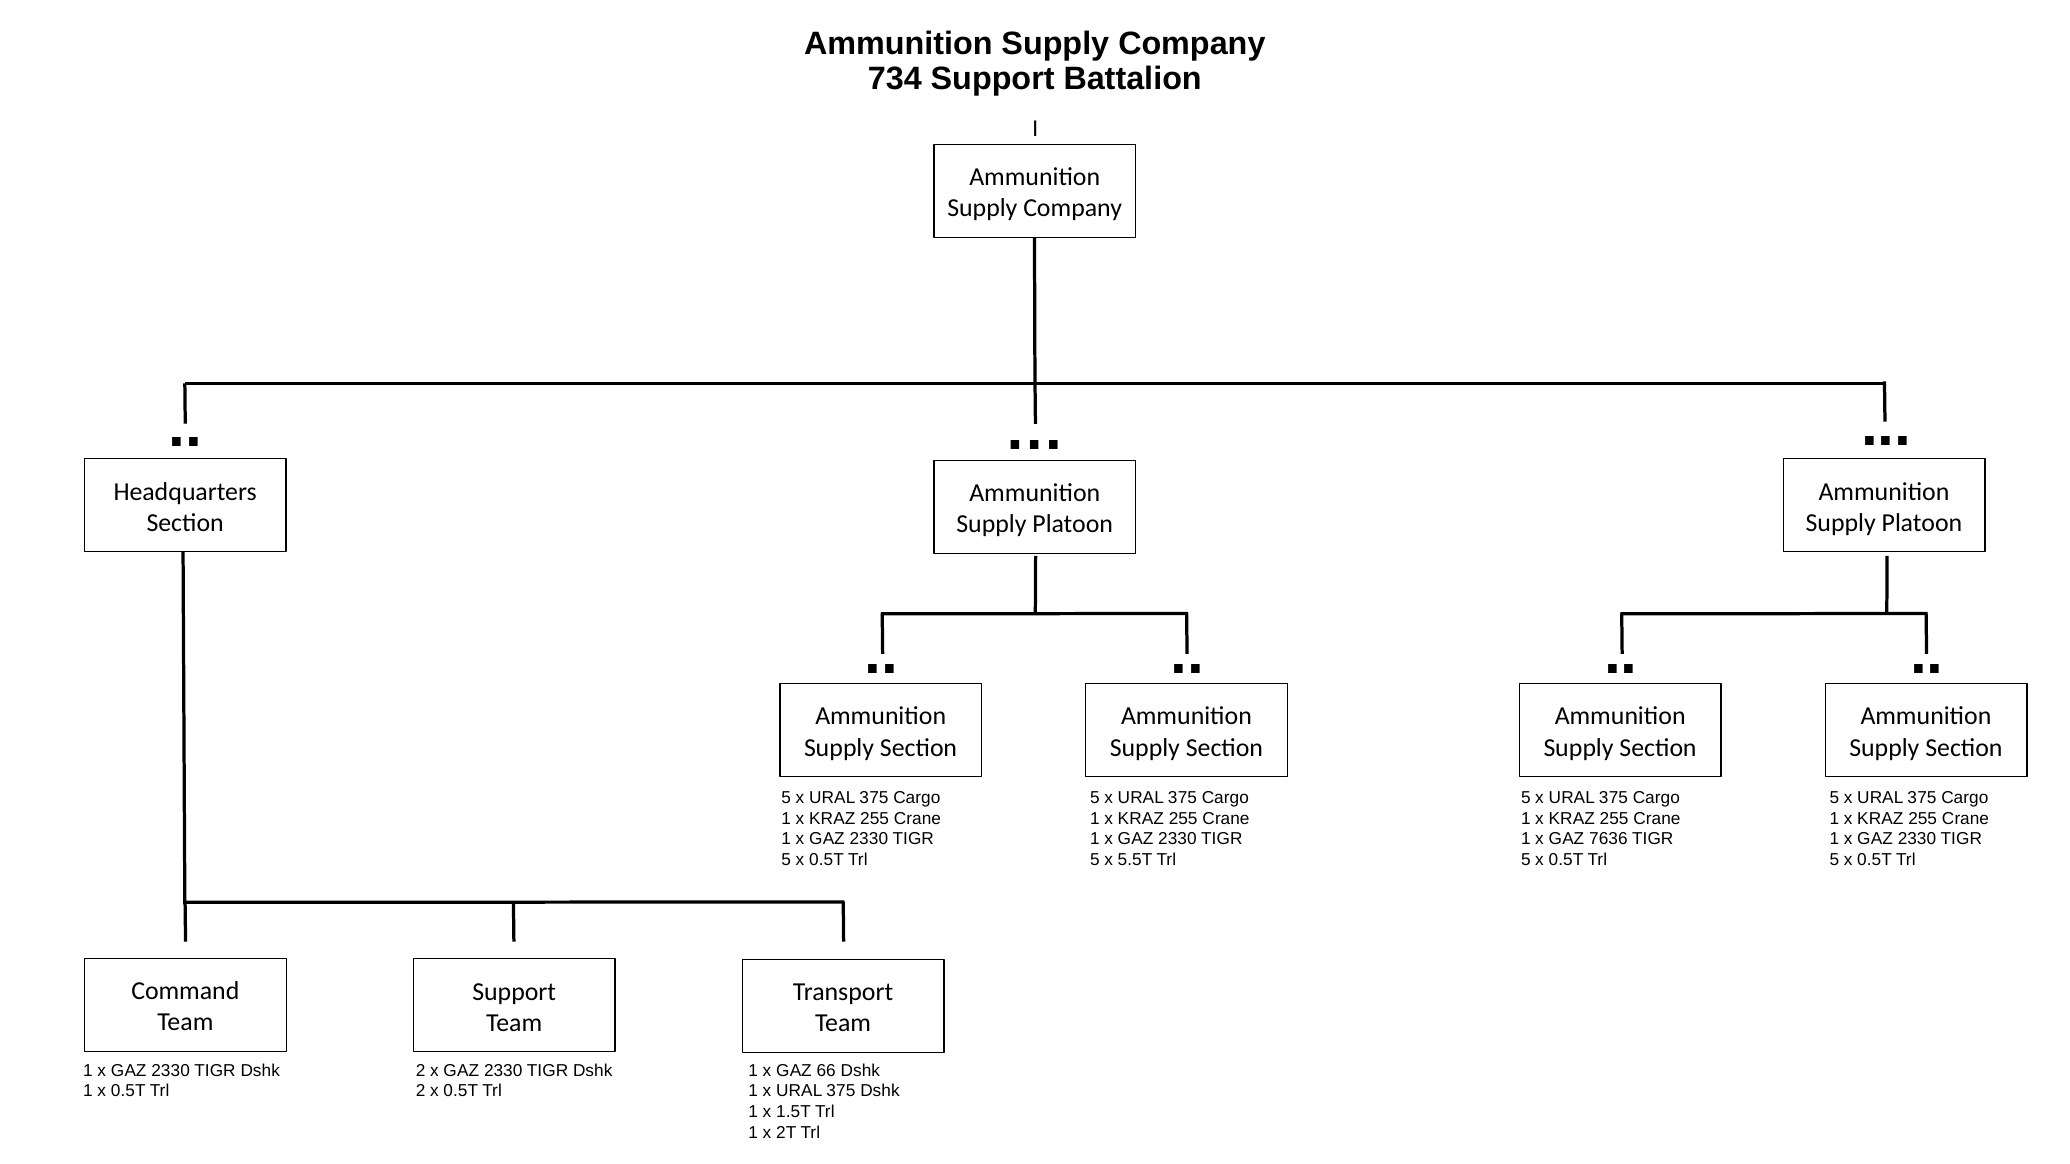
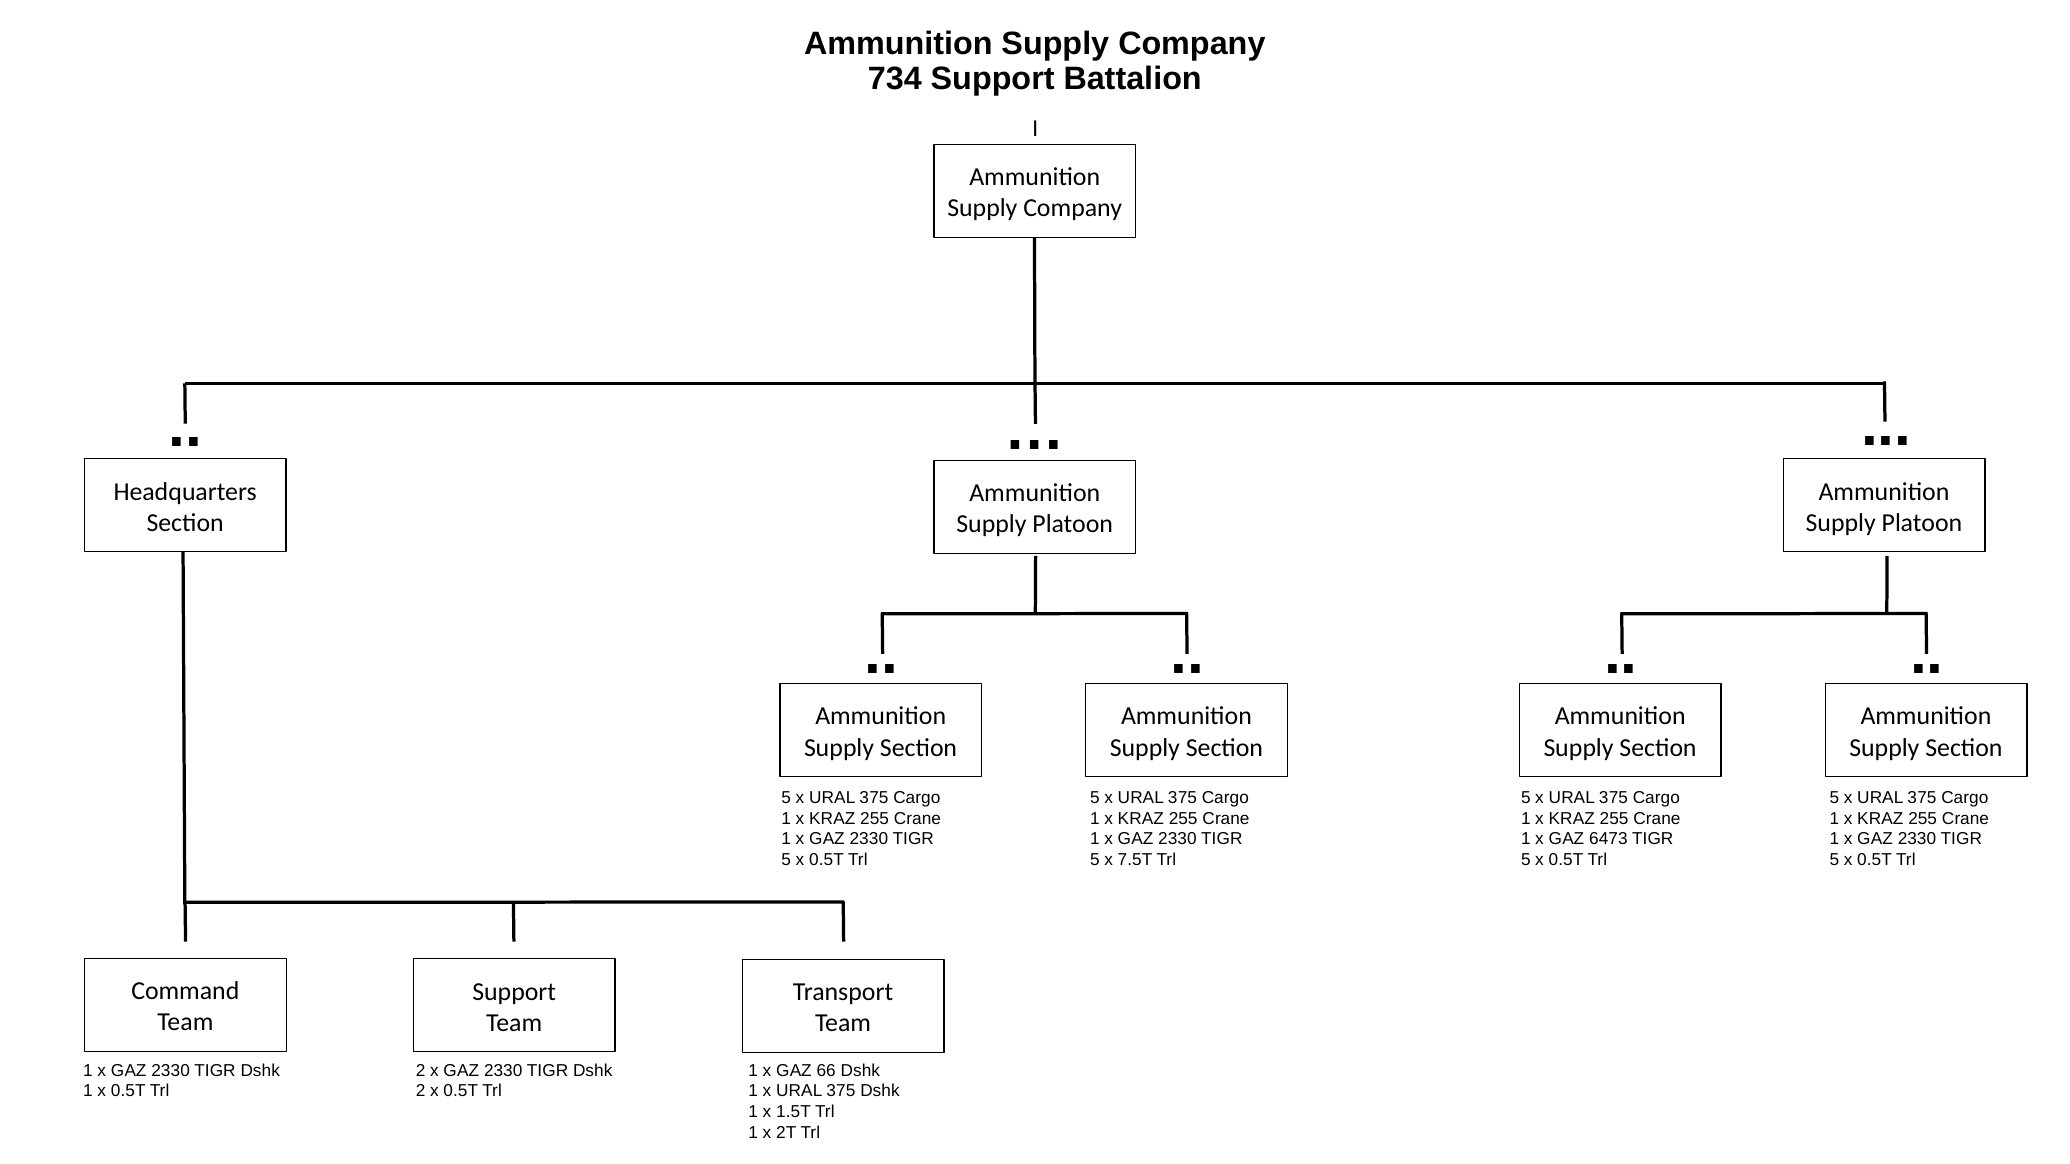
7636: 7636 -> 6473
5.5T: 5.5T -> 7.5T
